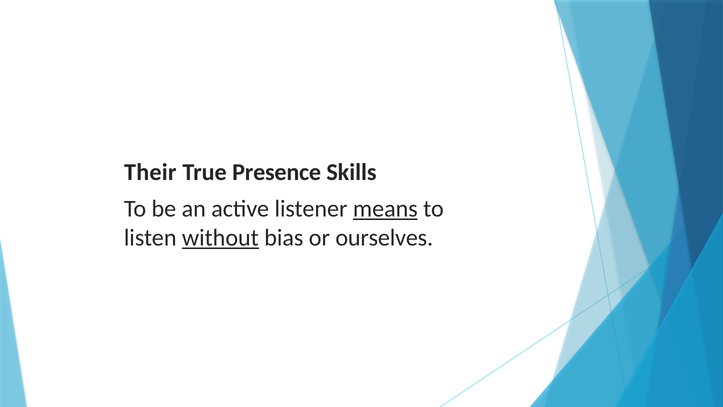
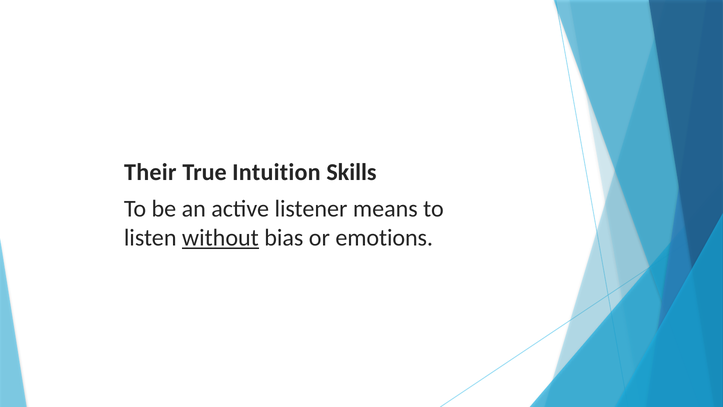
Presence: Presence -> Intuition
means underline: present -> none
ourselves: ourselves -> emotions
